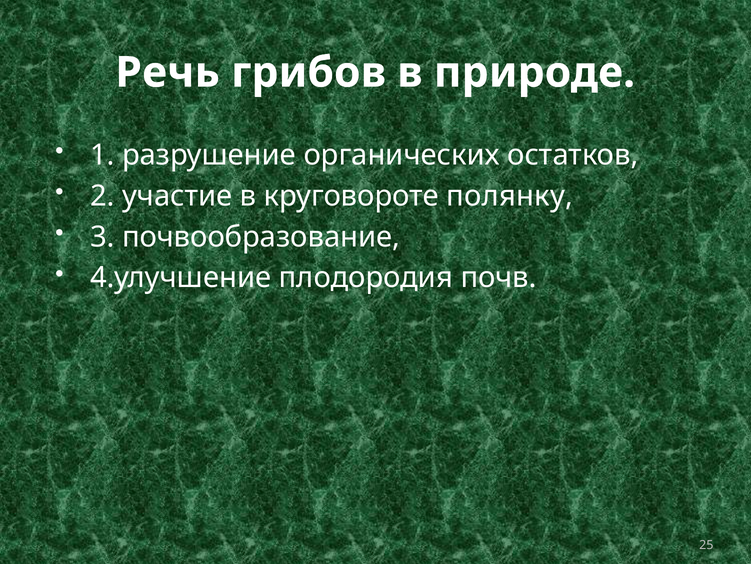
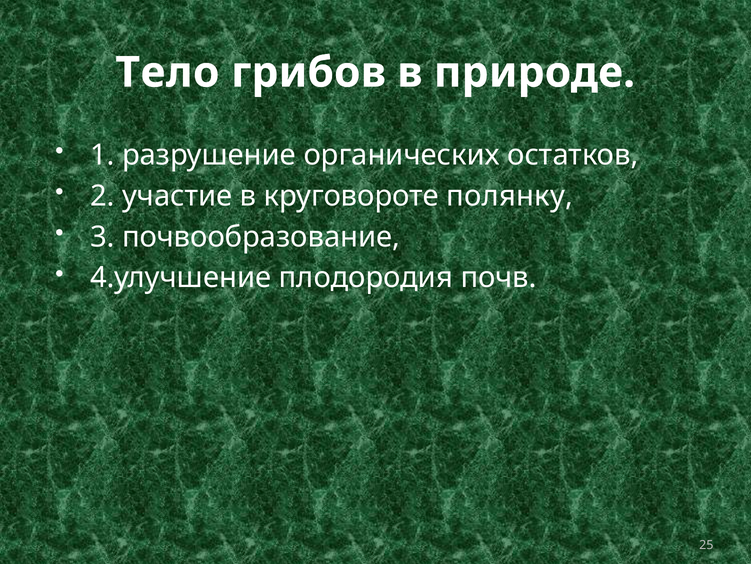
Речь: Речь -> Тело
